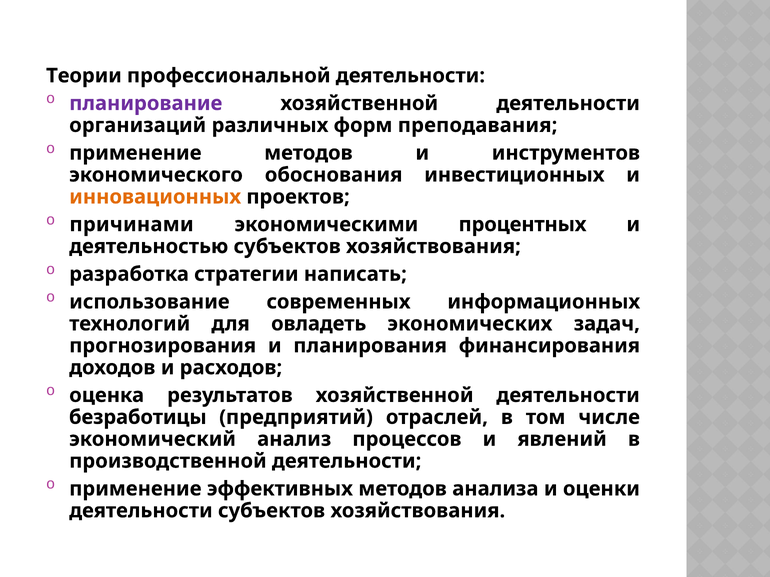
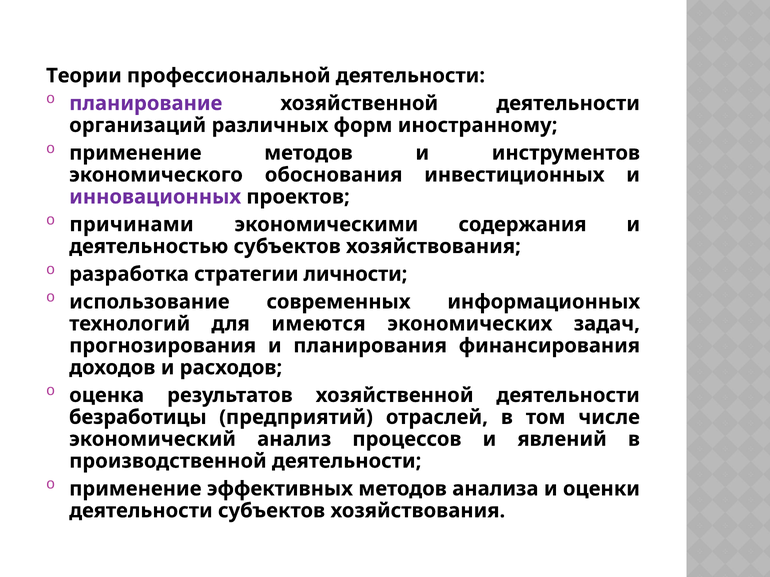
преподавания: преподавания -> иностранному
инновационных colour: orange -> purple
процентных: процентных -> содержания
написать: написать -> личности
овладеть: овладеть -> имеются
